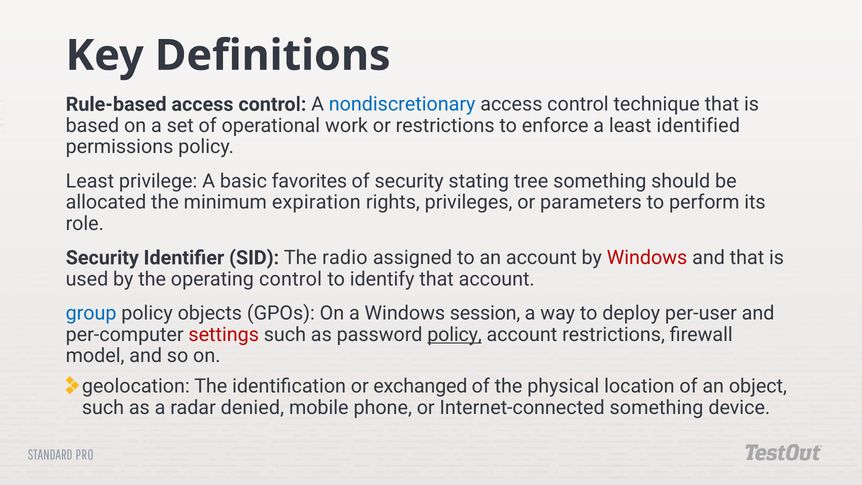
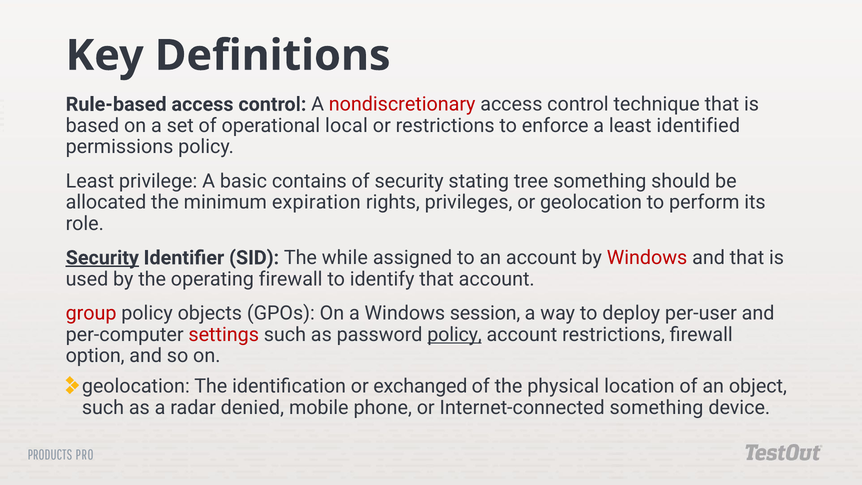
nondiscretionary colour: blue -> red
work: work -> local
favorites: favorites -> contains
or parameters: parameters -> geolocation
Security at (102, 258) underline: none -> present
radio: radio -> while
operating control: control -> firewall
group colour: blue -> red
model: model -> option
STANDARD: STANDARD -> PRODUCTS
